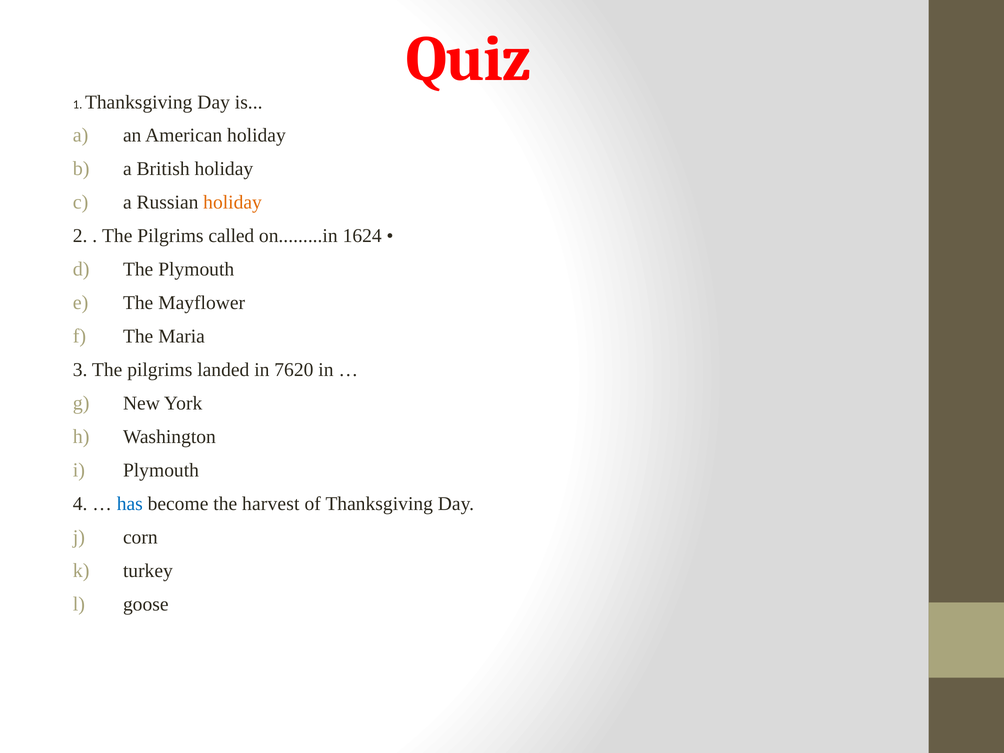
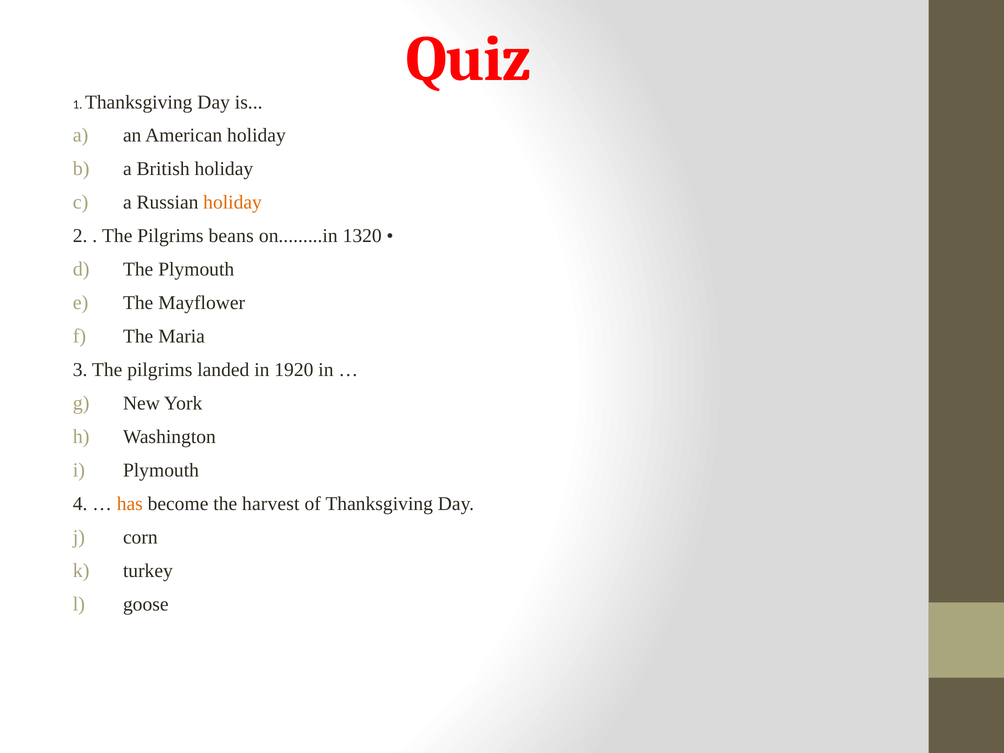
called: called -> beans
1624: 1624 -> 1320
7620: 7620 -> 1920
has colour: blue -> orange
